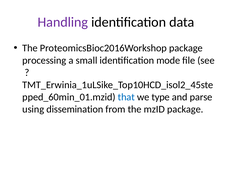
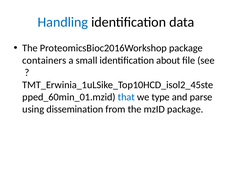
Handling colour: purple -> blue
processing: processing -> containers
mode: mode -> about
